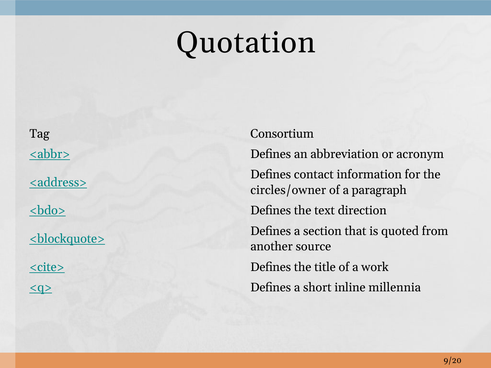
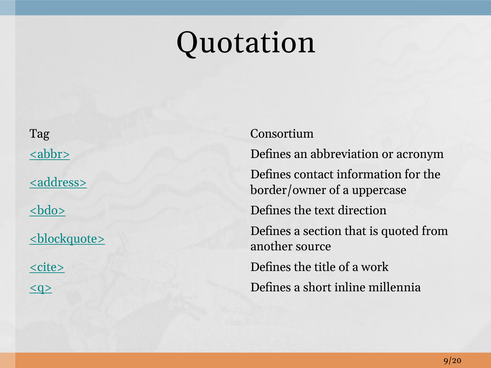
circles/owner: circles/owner -> border/owner
paragraph: paragraph -> uppercase
